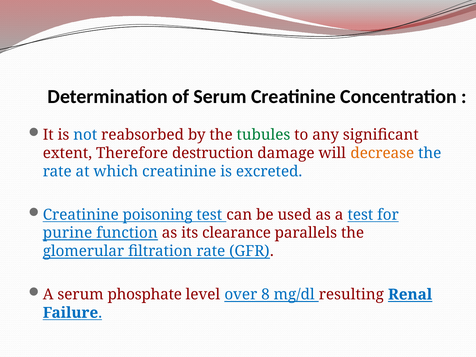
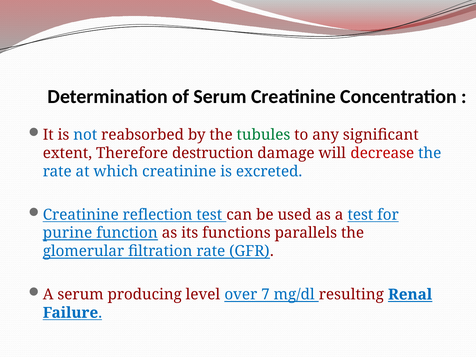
decrease colour: orange -> red
poisoning: poisoning -> reflection
clearance: clearance -> functions
phosphate: phosphate -> producing
8: 8 -> 7
